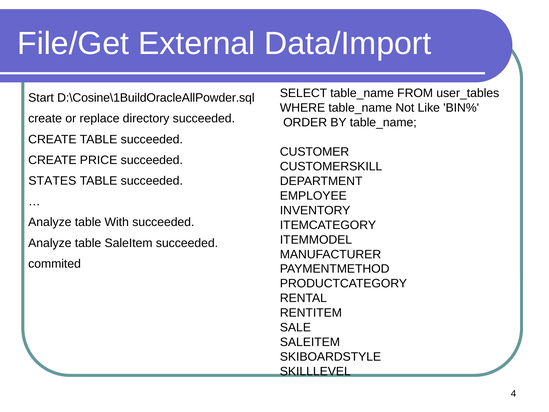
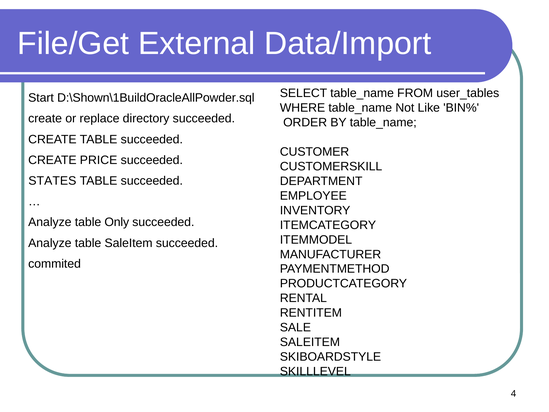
D:\Cosine\1BuildOracleAllPowder.sql: D:\Cosine\1BuildOracleAllPowder.sql -> D:\Shown\1BuildOracleAllPowder.sql
With: With -> Only
